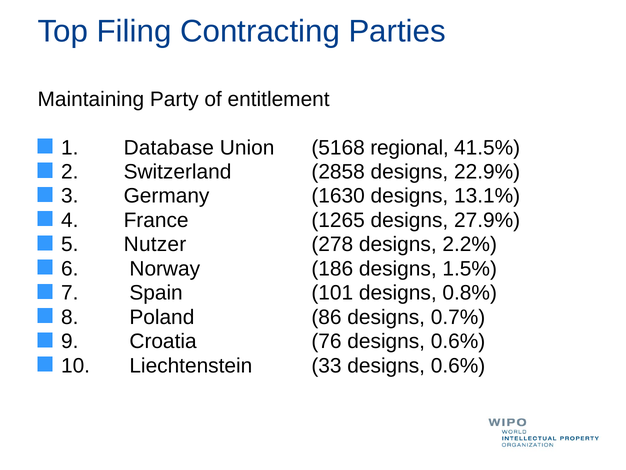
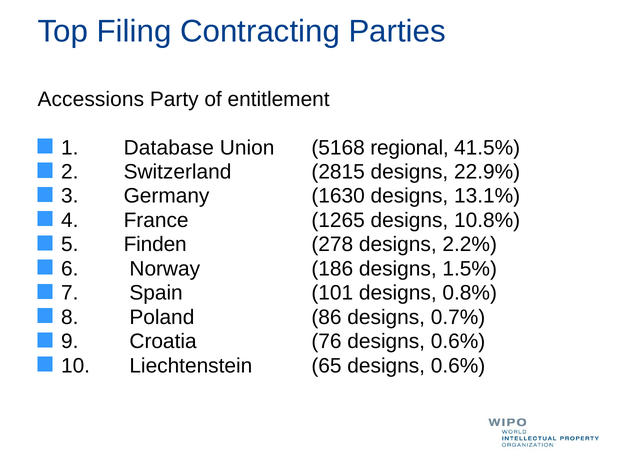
Maintaining: Maintaining -> Accessions
2858: 2858 -> 2815
27.9%: 27.9% -> 10.8%
Nutzer: Nutzer -> Finden
33: 33 -> 65
